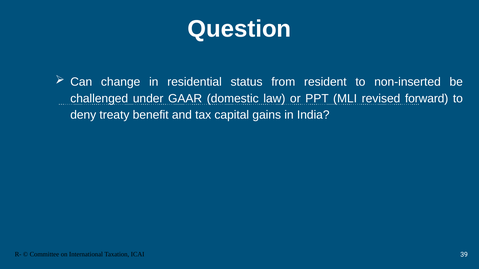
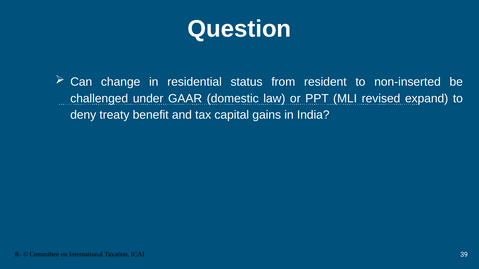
forward: forward -> expand
